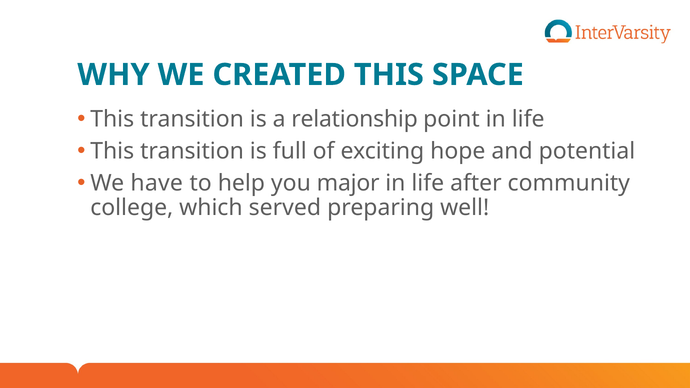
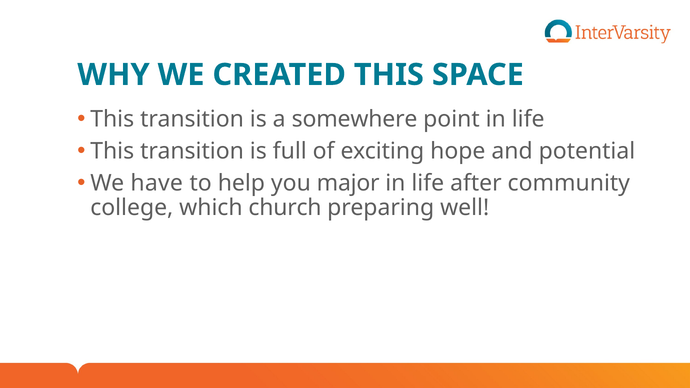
relationship: relationship -> somewhere
served: served -> church
